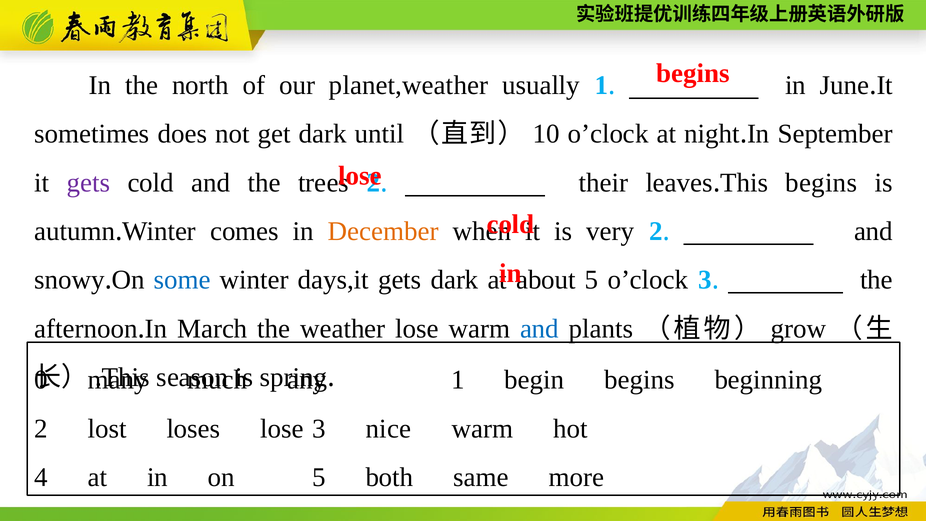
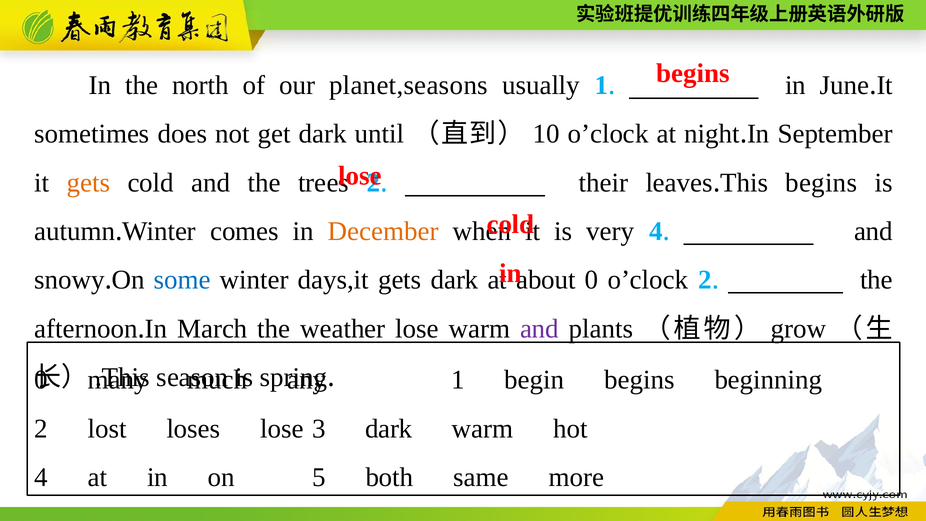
planet,weather: planet,weather -> planet,seasons
gets at (88, 183) colour: purple -> orange
very 2: 2 -> 4
about 5: 5 -> 0
o’clock 3: 3 -> 2
and at (540, 329) colour: blue -> purple
3 nice: nice -> dark
